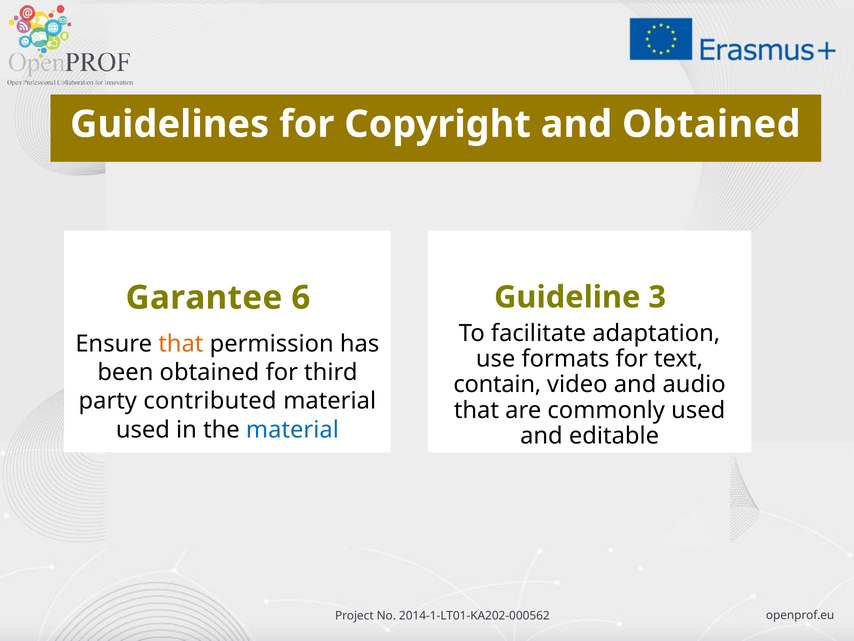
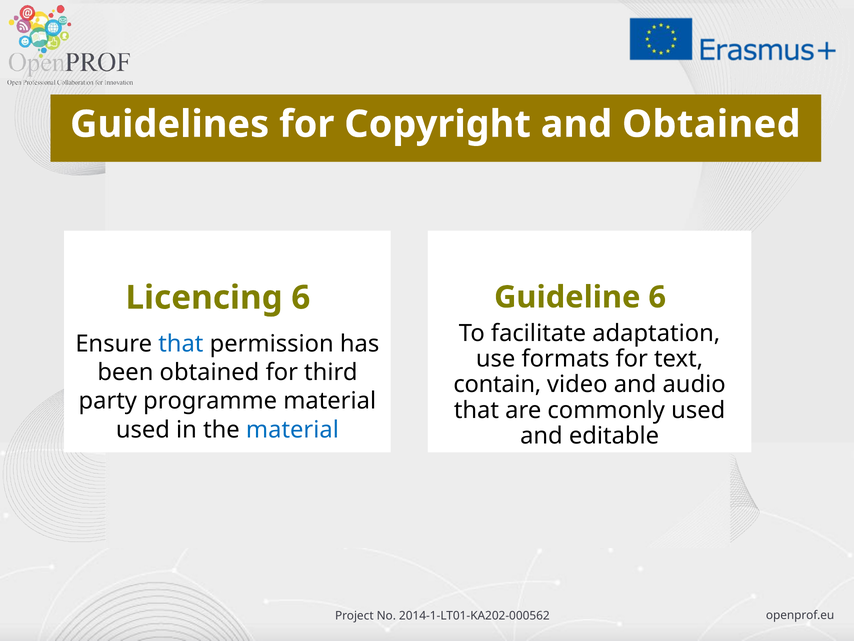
Garantee: Garantee -> Licencing
Guideline 3: 3 -> 6
that at (181, 344) colour: orange -> blue
contributed: contributed -> programme
